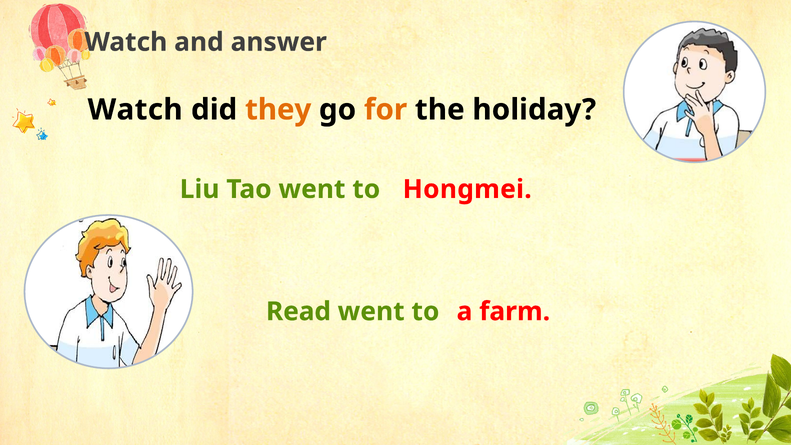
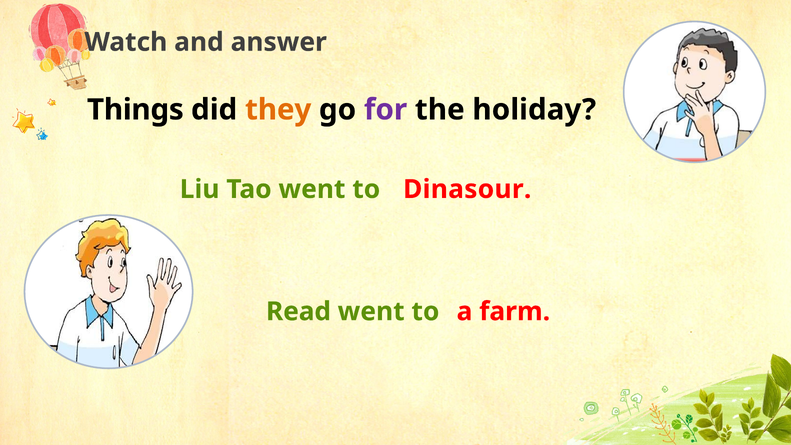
Watch at (135, 110): Watch -> Things
for colour: orange -> purple
Hongmei: Hongmei -> Dinasour
